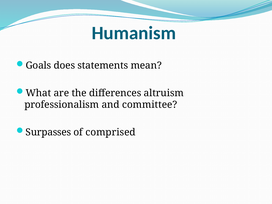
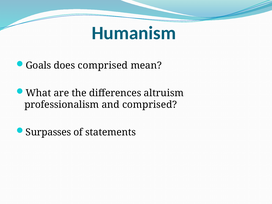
does statements: statements -> comprised
and committee: committee -> comprised
comprised: comprised -> statements
